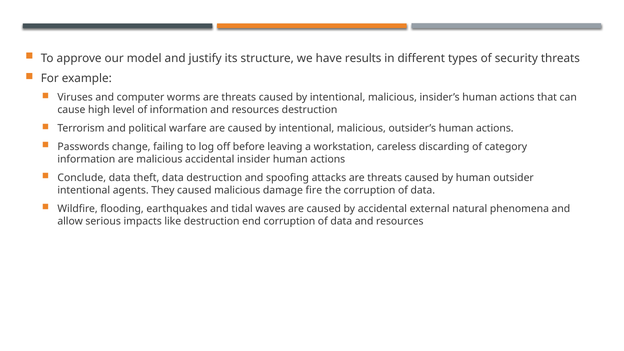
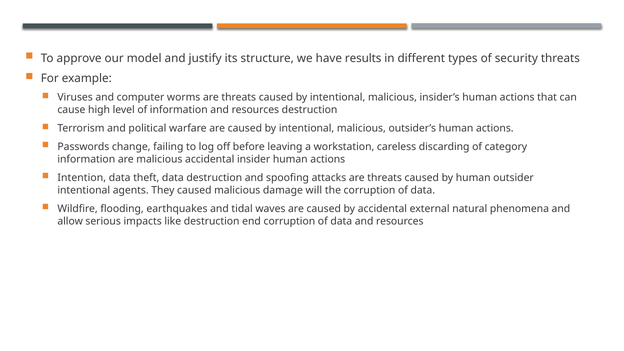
Conclude: Conclude -> Intention
fire: fire -> will
